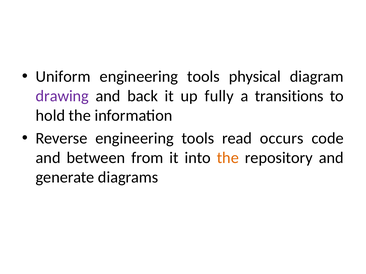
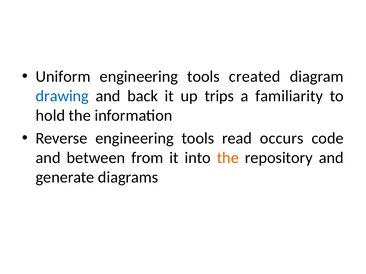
physical: physical -> created
drawing colour: purple -> blue
fully: fully -> trips
transitions: transitions -> familiarity
